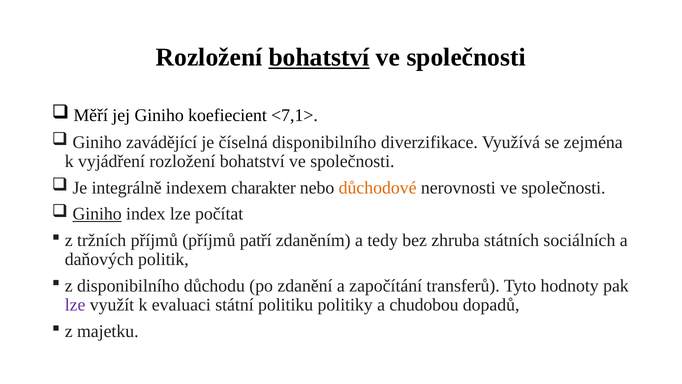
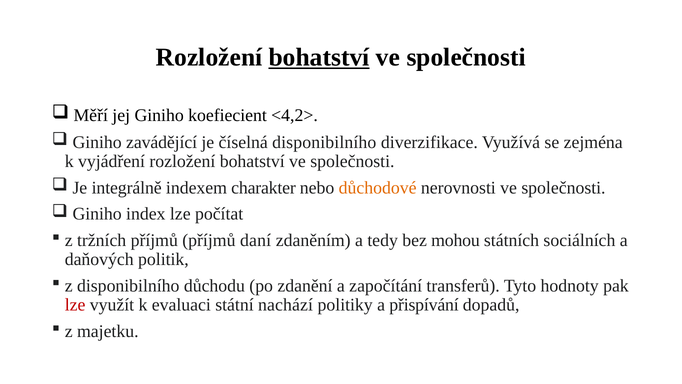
<7,1>: <7,1> -> <4,2>
Giniho at (97, 214) underline: present -> none
patří: patří -> daní
zhruba: zhruba -> mohou
lze at (75, 305) colour: purple -> red
politiku: politiku -> nachází
chudobou: chudobou -> přispívání
